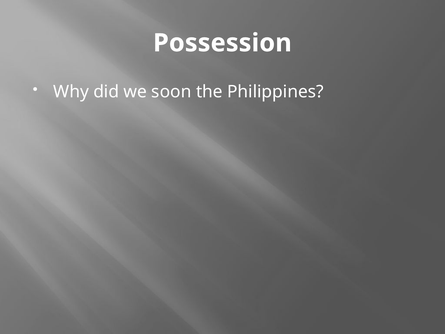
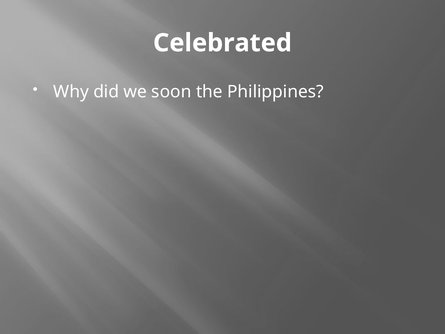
Possession: Possession -> Celebrated
